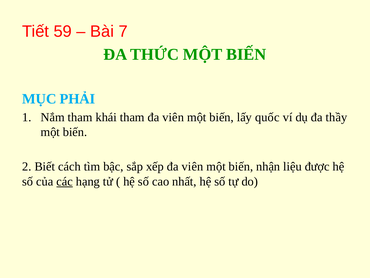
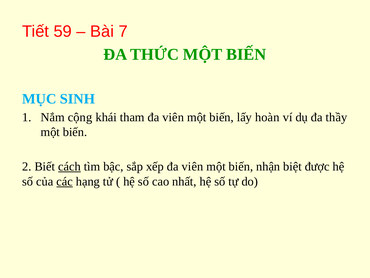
PHẢI: PHẢI -> SINH
Nắm tham: tham -> cộng
quốc: quốc -> hoàn
cách underline: none -> present
liệu: liệu -> biệt
